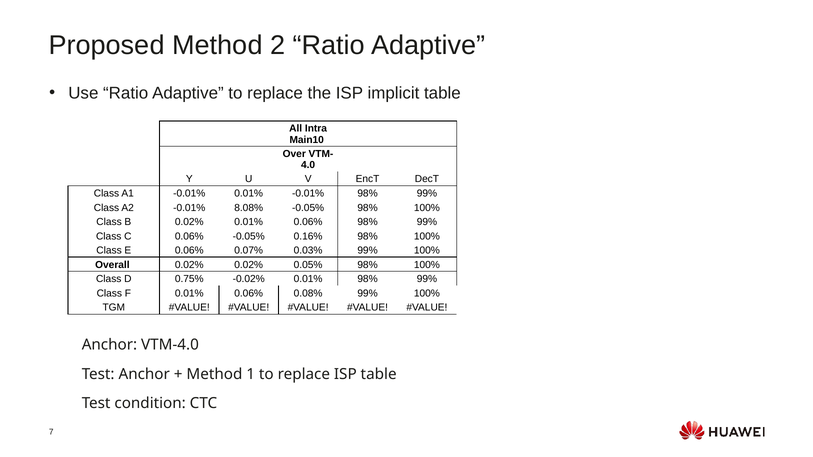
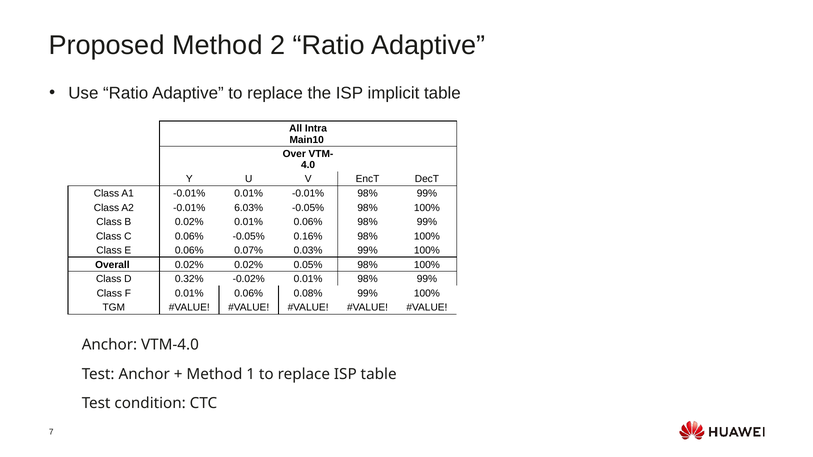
8.08%: 8.08% -> 6.03%
0.75%: 0.75% -> 0.32%
